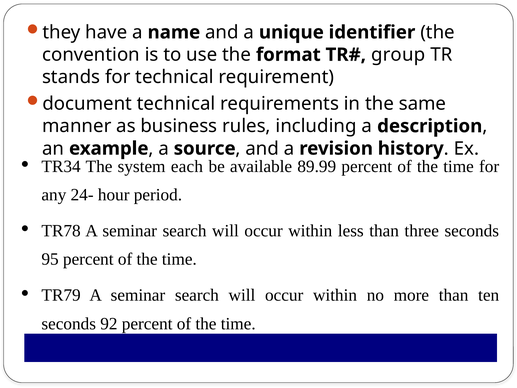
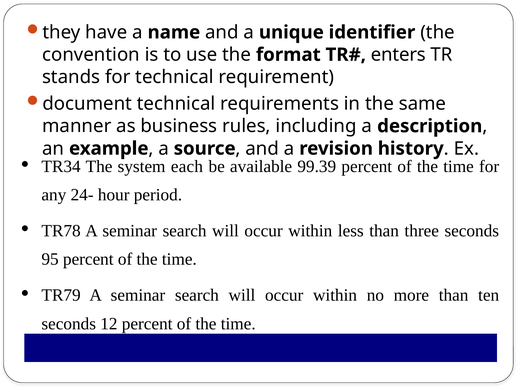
group: group -> enters
89.99: 89.99 -> 99.39
92: 92 -> 12
